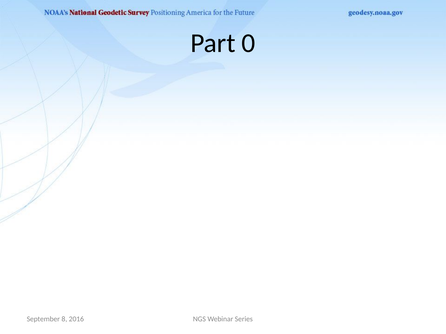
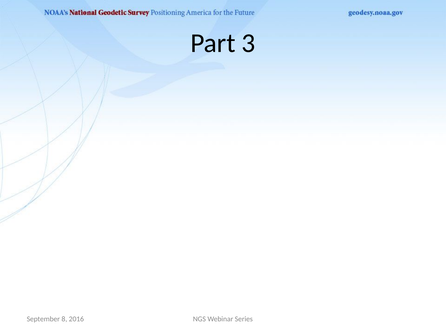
0: 0 -> 3
